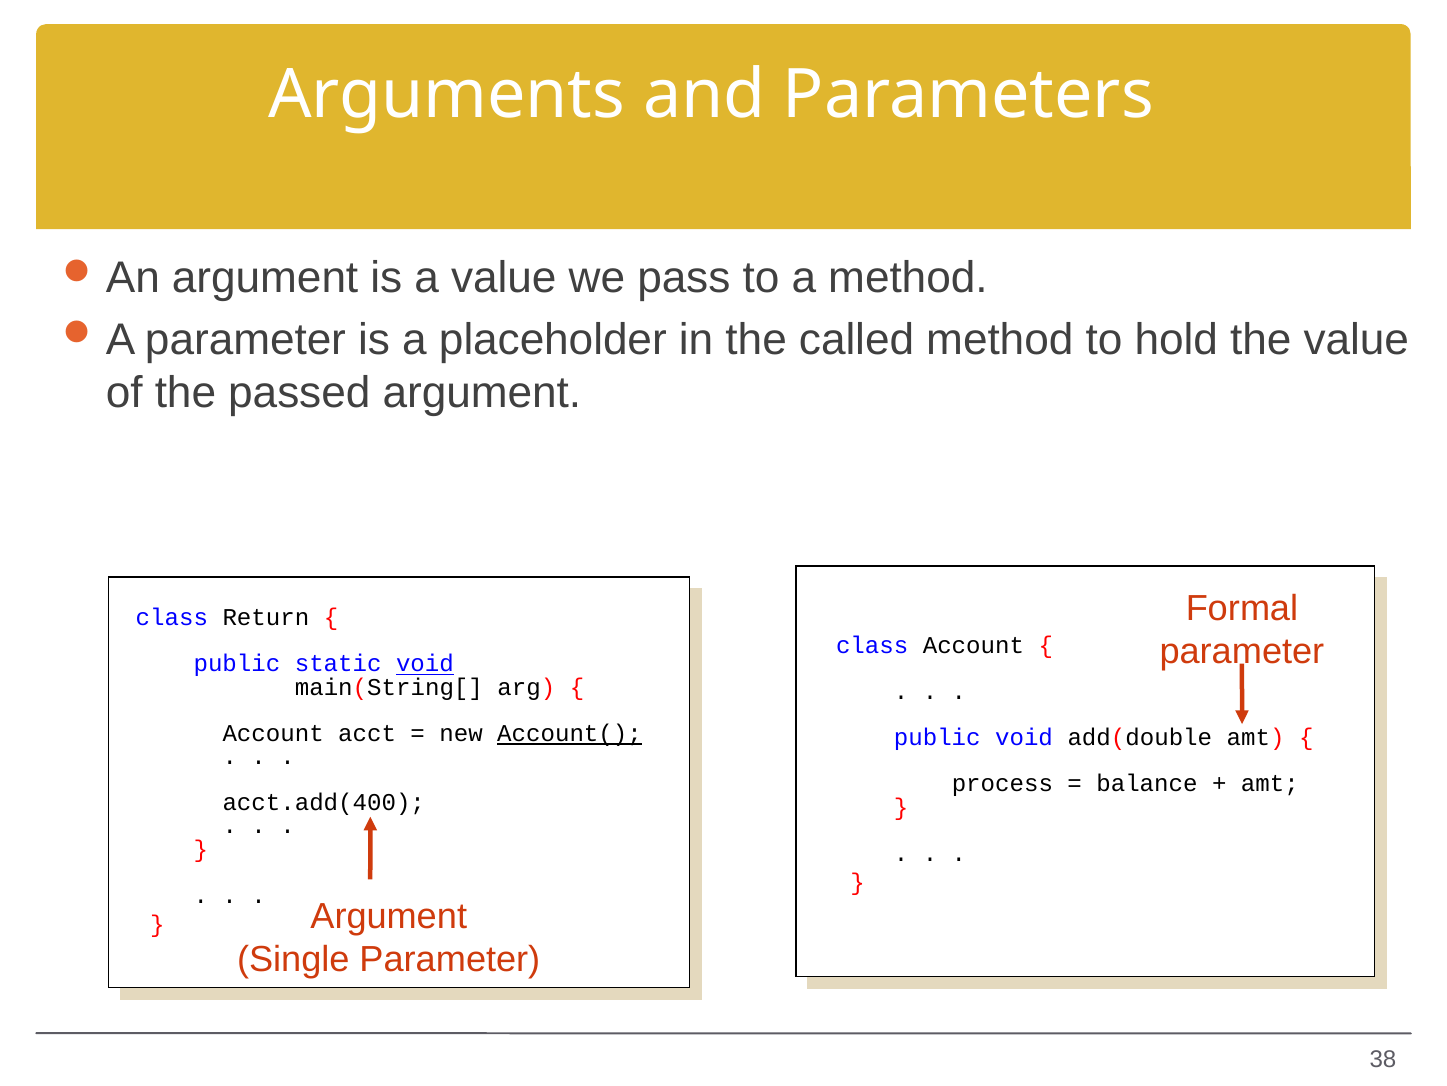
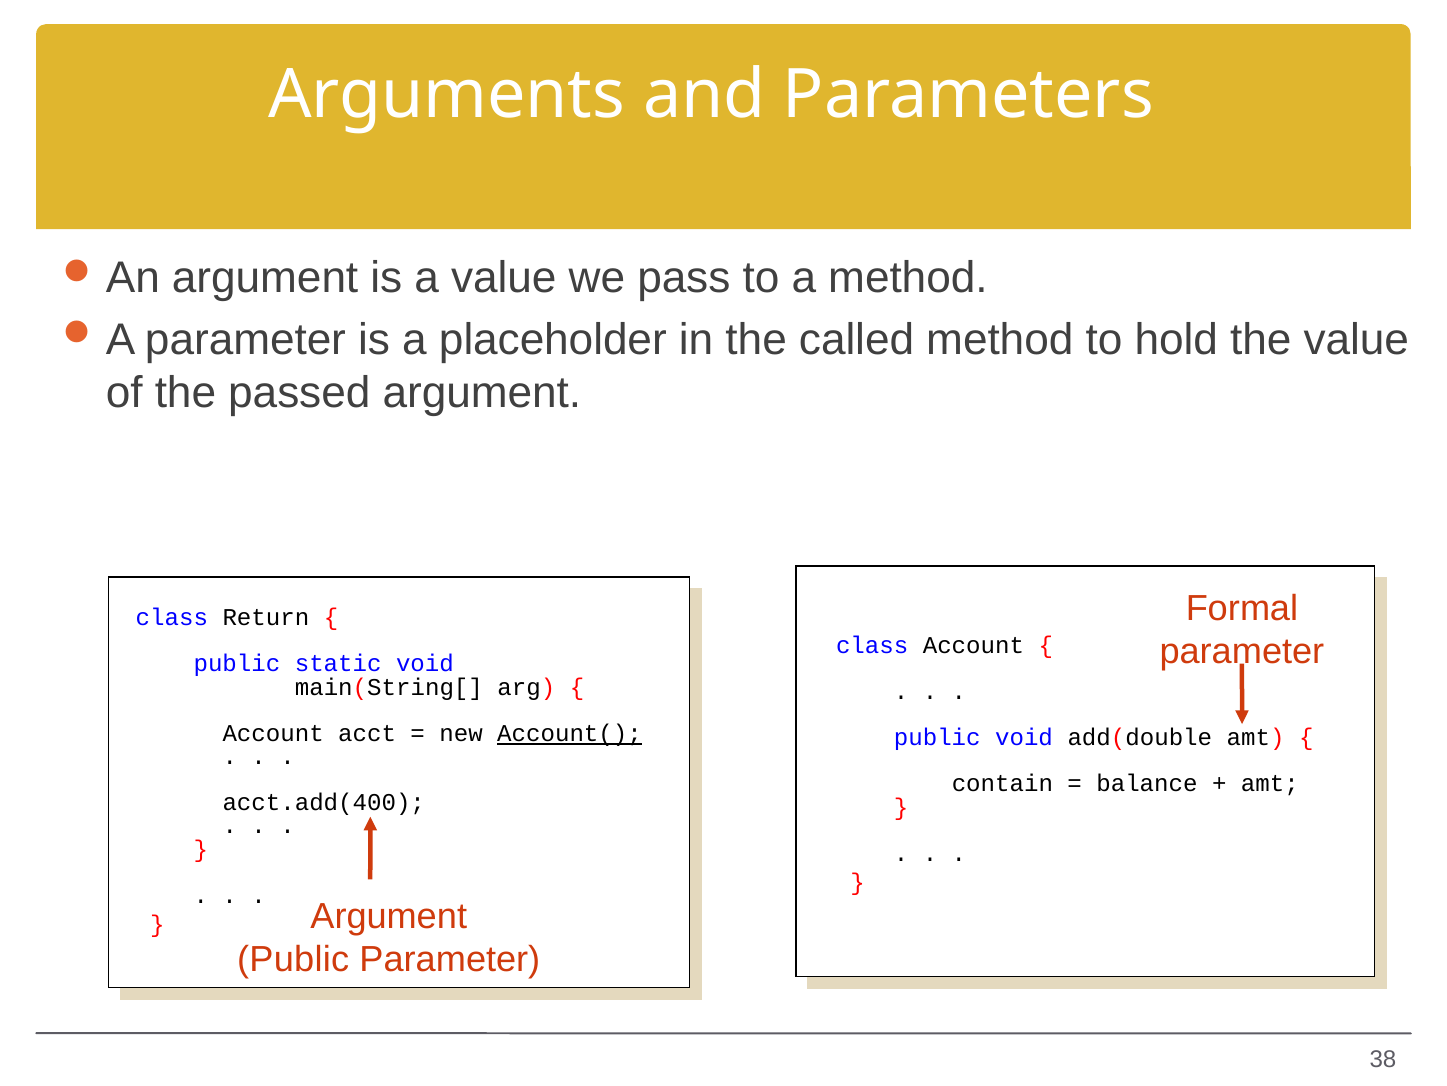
void at (425, 664) underline: present -> none
process: process -> contain
Single at (293, 959): Single -> Public
